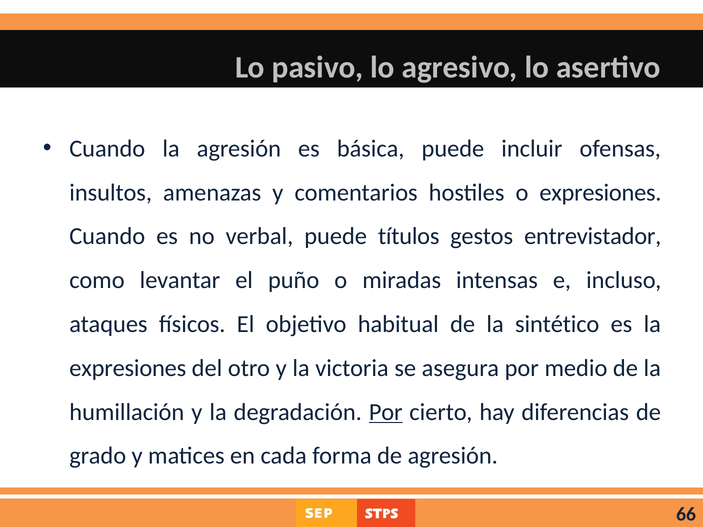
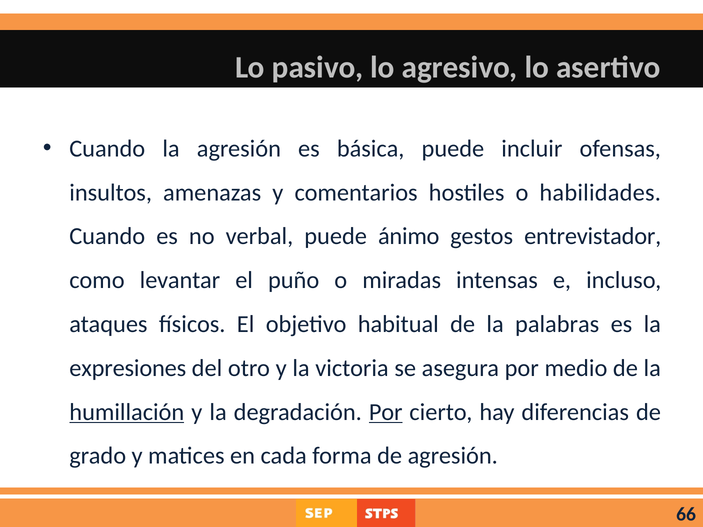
o expresiones: expresiones -> habilidades
títulos: títulos -> ánimo
sintético: sintético -> palabras
humillación underline: none -> present
